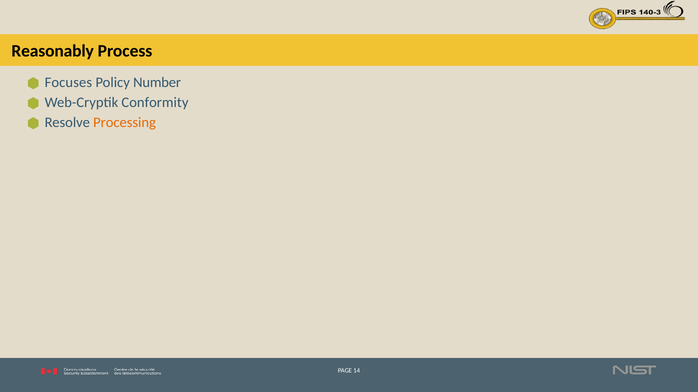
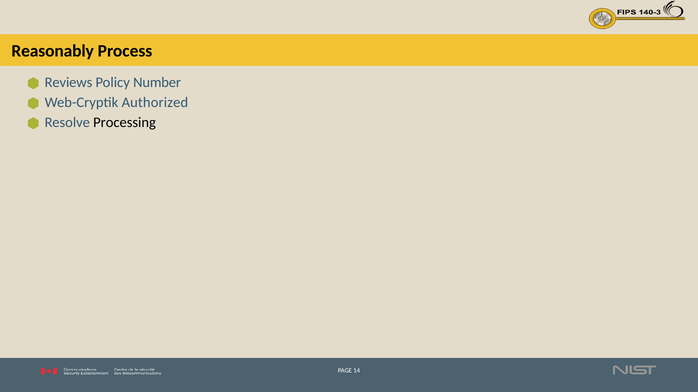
Focuses: Focuses -> Reviews
Conformity: Conformity -> Authorized
Processing colour: orange -> black
